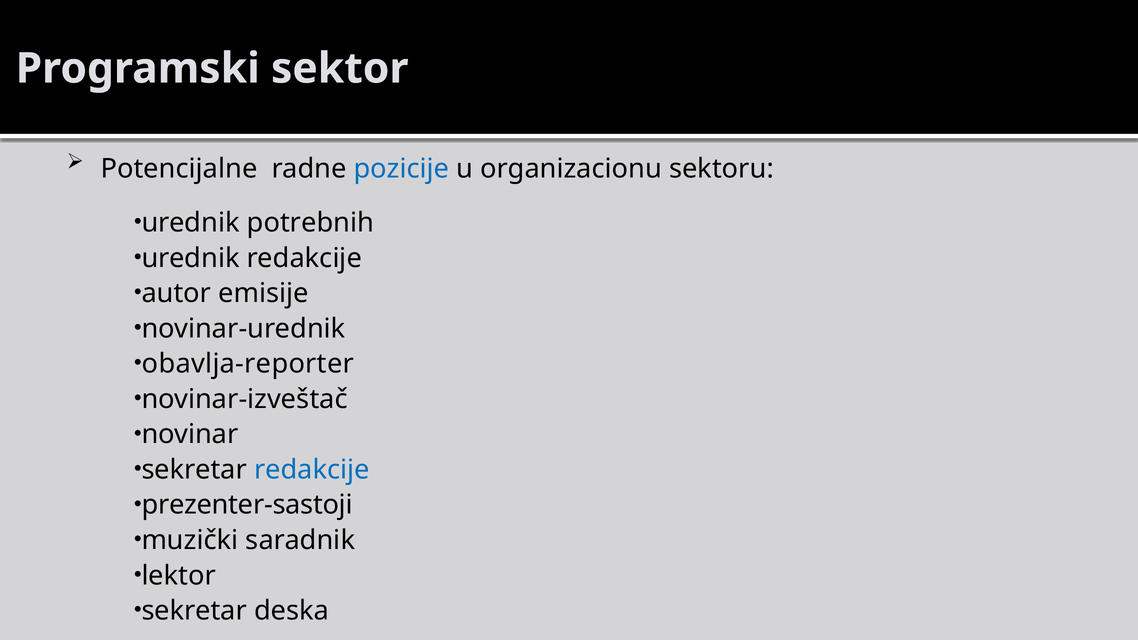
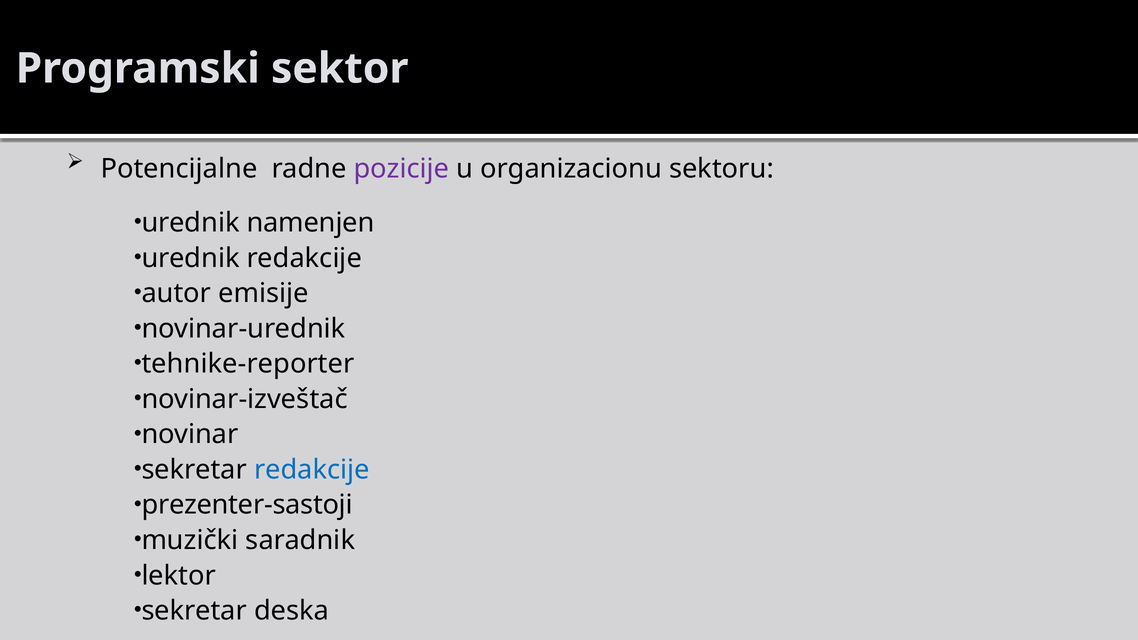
pozicije colour: blue -> purple
potrebnih: potrebnih -> namenjen
obavlja-reporter: obavlja-reporter -> tehnike-reporter
